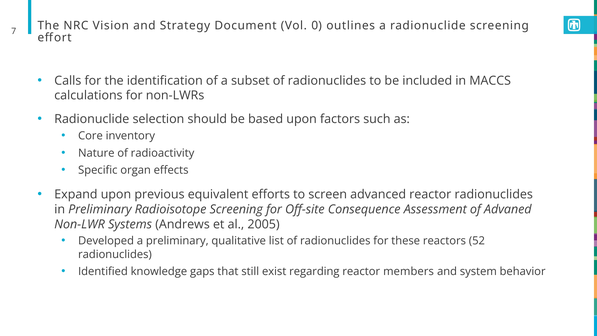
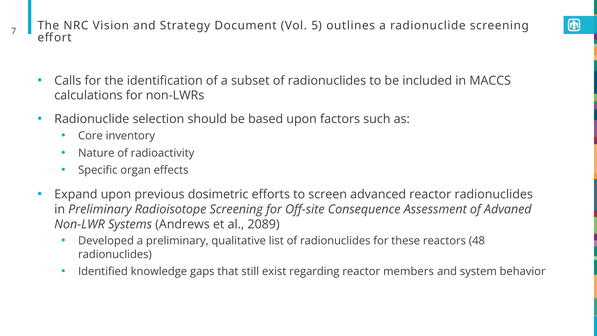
0: 0 -> 5
equivalent: equivalent -> dosimetric
2005: 2005 -> 2089
52: 52 -> 48
